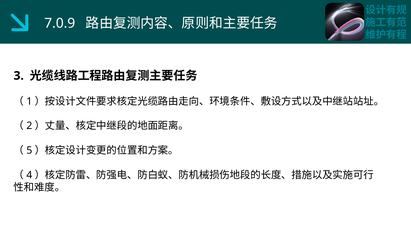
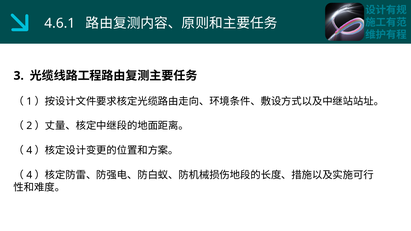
7.0.9: 7.0.9 -> 4.6.1
5 at (29, 151): 5 -> 4
